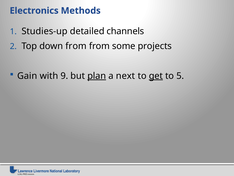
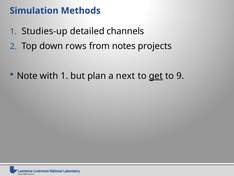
Electronics: Electronics -> Simulation
down from: from -> rows
some: some -> notes
Gain: Gain -> Note
with 9: 9 -> 1
plan underline: present -> none
5: 5 -> 9
